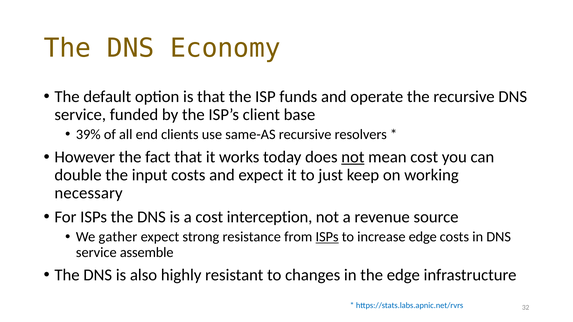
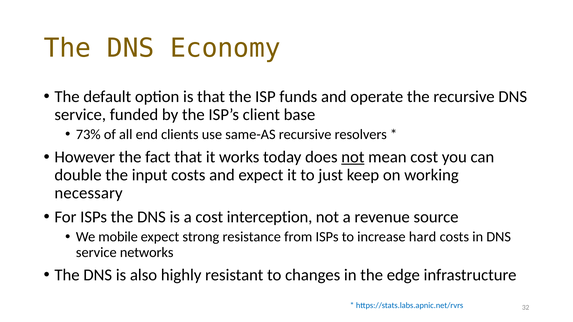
39%: 39% -> 73%
gather: gather -> mobile
ISPs at (327, 237) underline: present -> none
increase edge: edge -> hard
assemble: assemble -> networks
